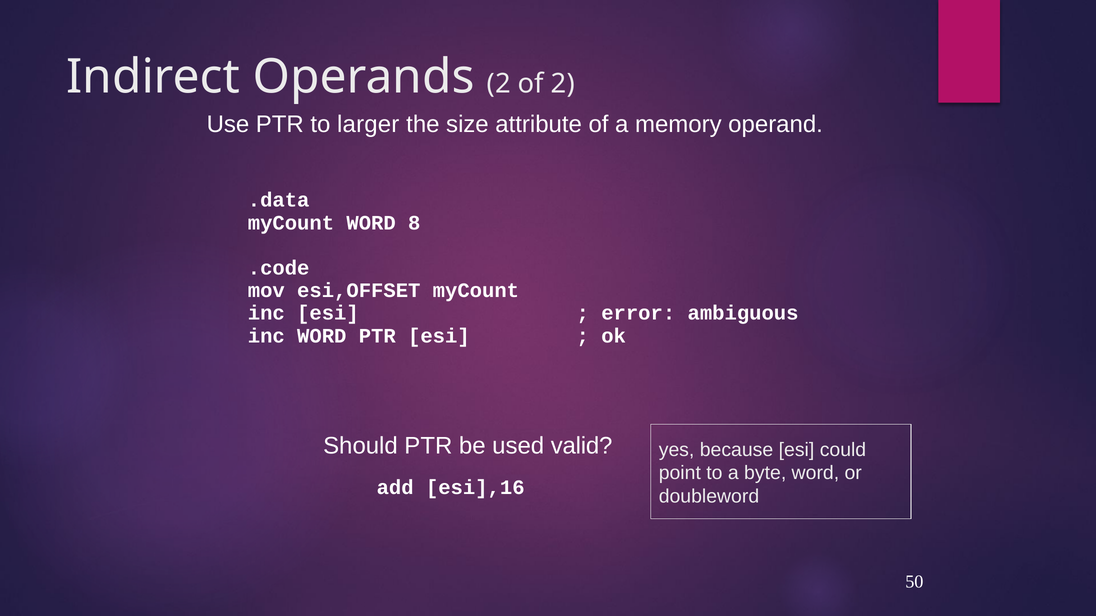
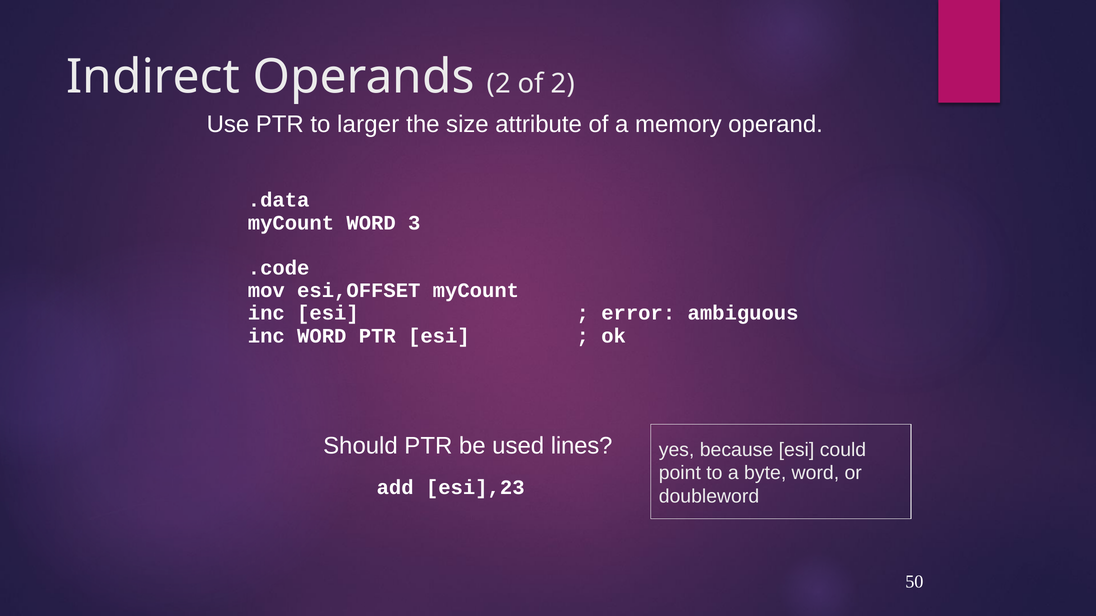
8: 8 -> 3
valid: valid -> lines
esi],16: esi],16 -> esi],23
